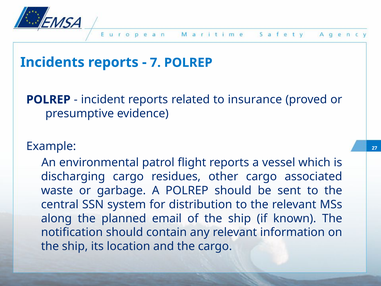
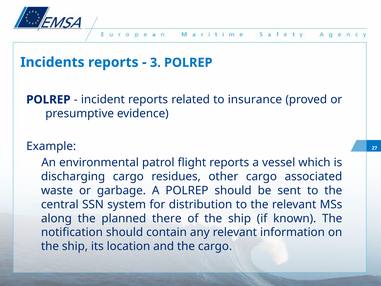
7: 7 -> 3
email: email -> there
